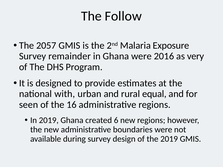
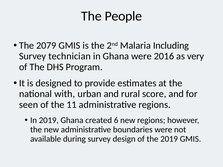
Follow: Follow -> People
2057: 2057 -> 2079
Exposure: Exposure -> Including
remainder: remainder -> technician
equal: equal -> score
16: 16 -> 11
